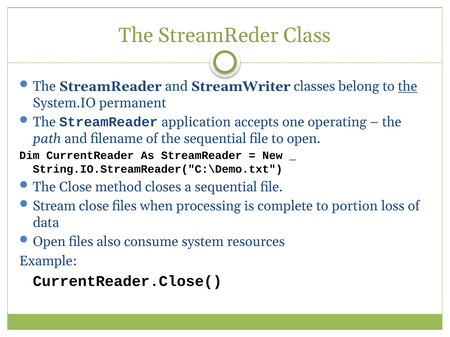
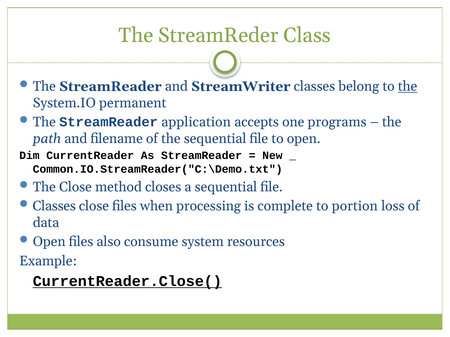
operating: operating -> programs
String.IO.StreamReader("C:\Demo.txt: String.IO.StreamReader("C:\Demo.txt -> Common.IO.StreamReader("C:\Demo.txt
Stream at (54, 206): Stream -> Classes
CurrentReader.Close( underline: none -> present
